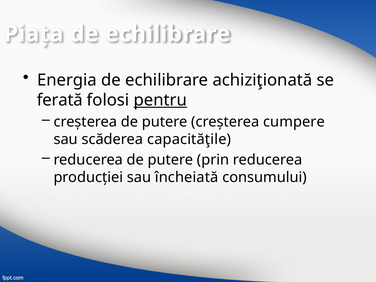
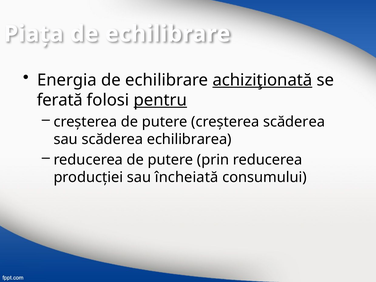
achiziţionată underline: none -> present
creşterea cumpere: cumpere -> scăderea
capacităţile: capacităţile -> echilibrarea
